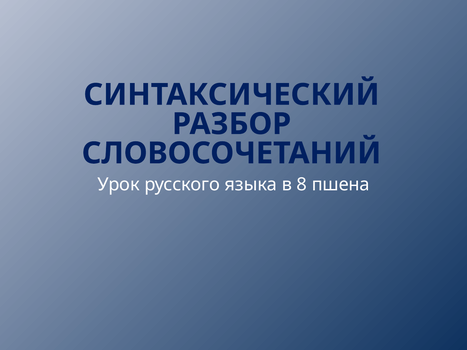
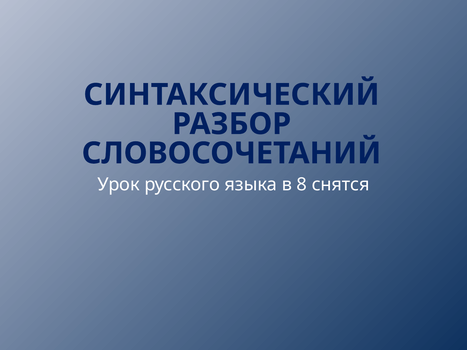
пшена: пшена -> снятся
